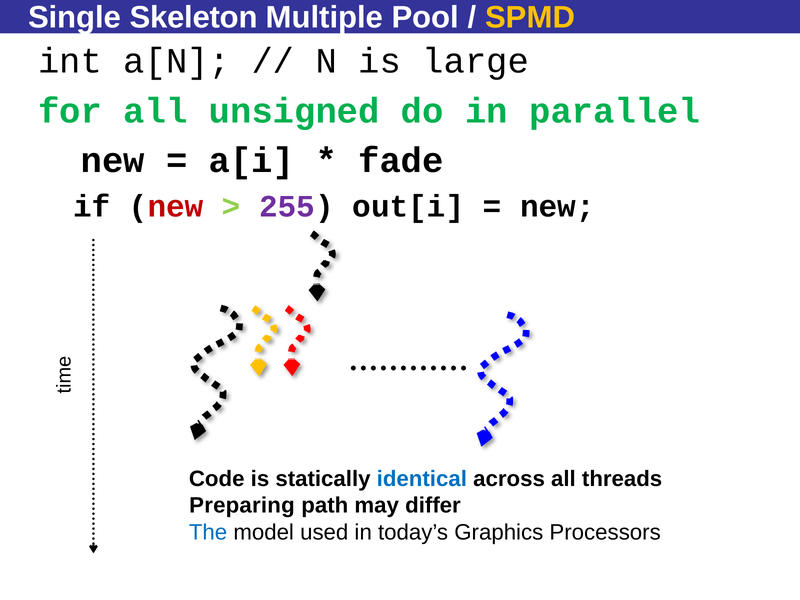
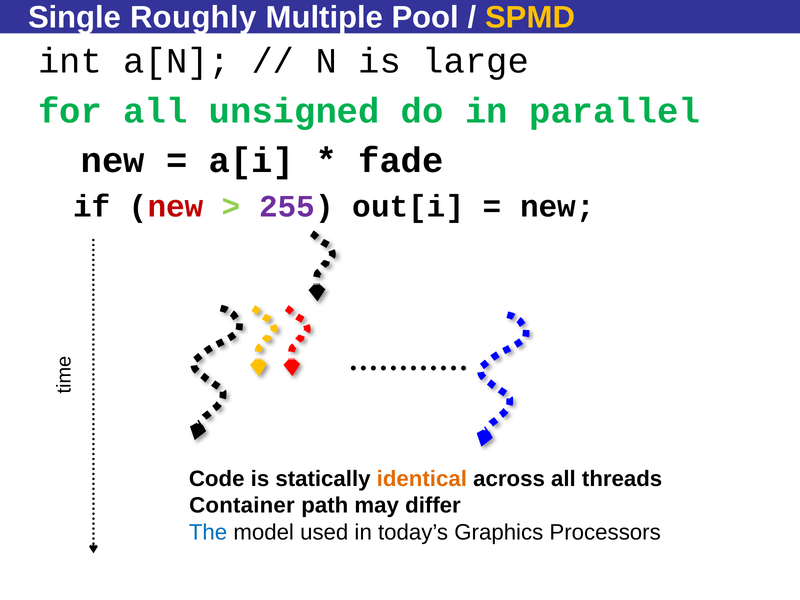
Skeleton: Skeleton -> Roughly
identical colour: blue -> orange
Preparing: Preparing -> Container
